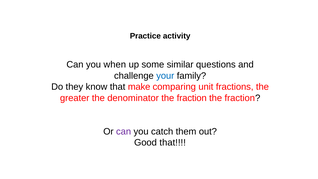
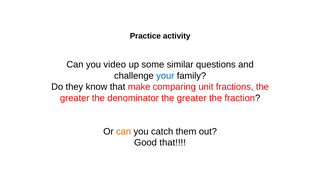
when: when -> video
denominator the fraction: fraction -> greater
can at (124, 131) colour: purple -> orange
